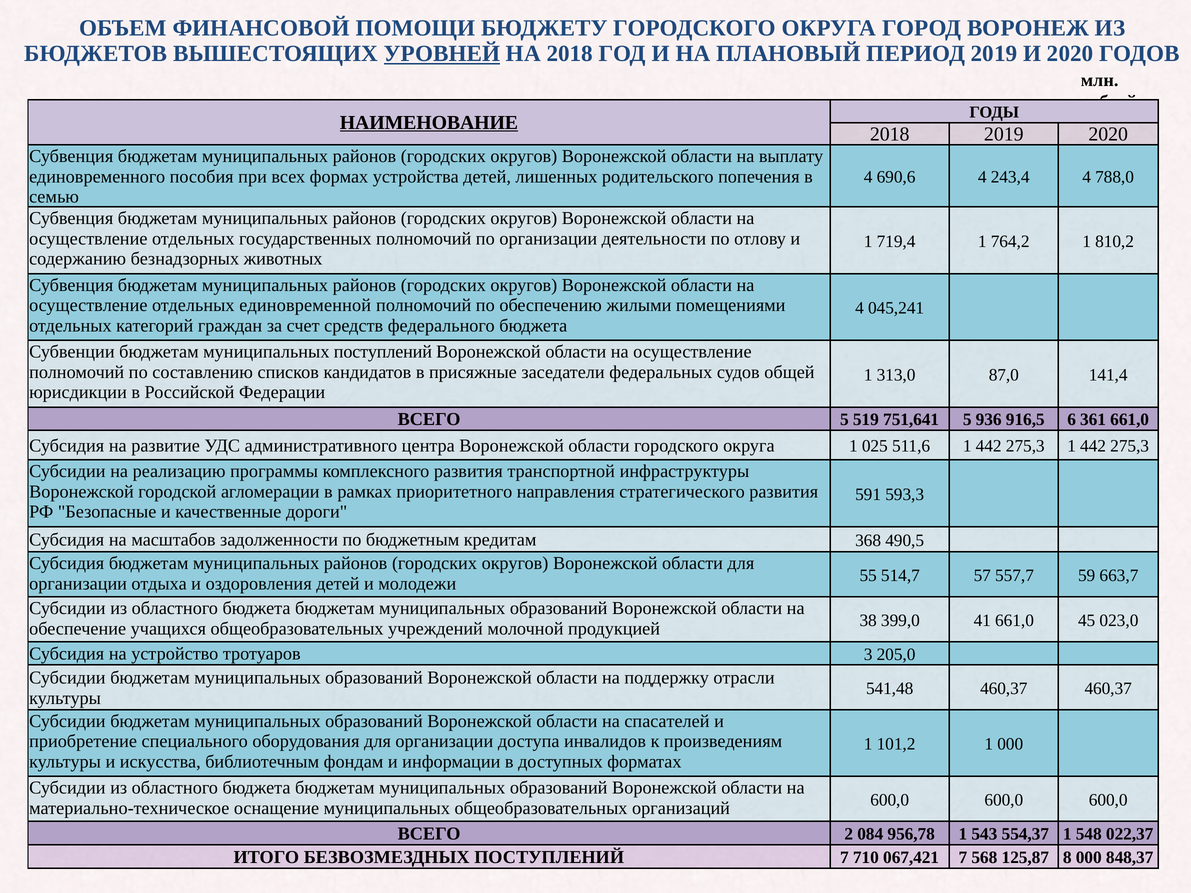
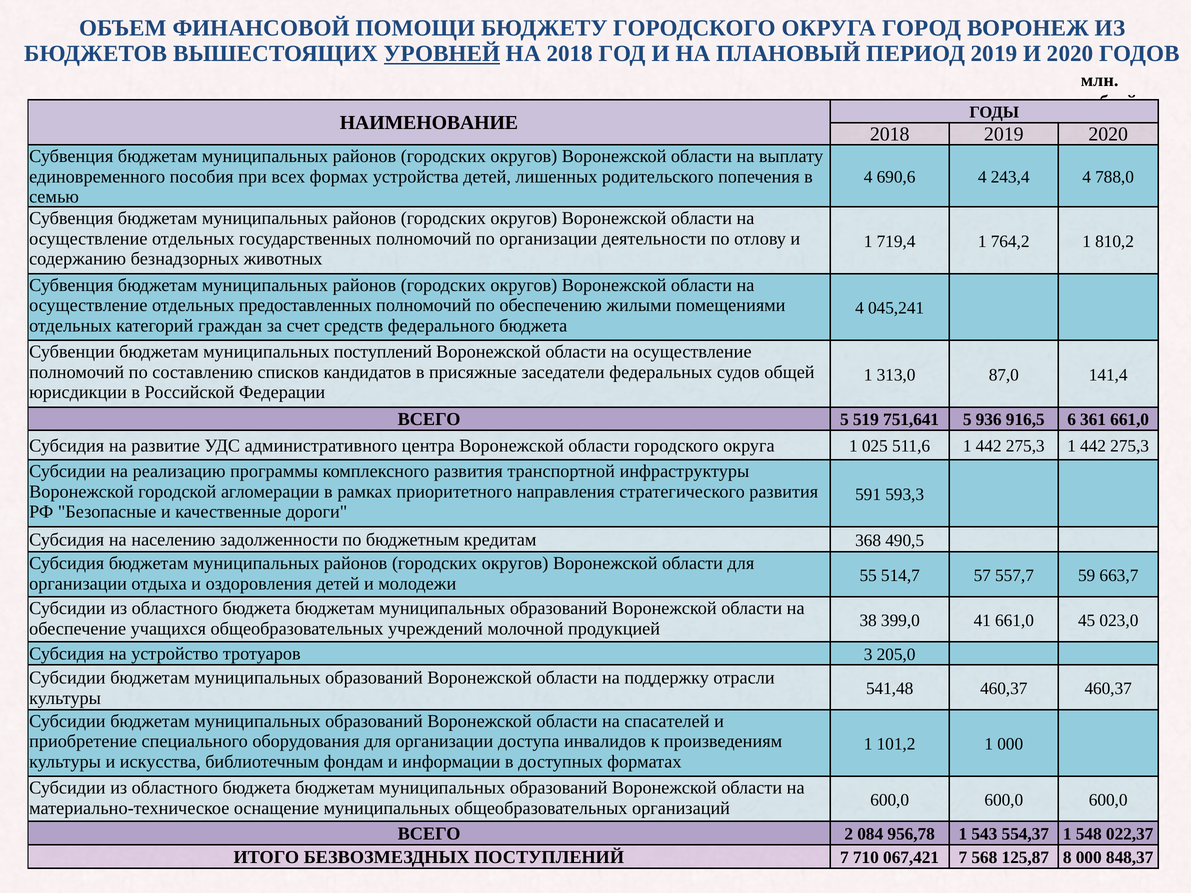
НАИМЕНОВАНИЕ underline: present -> none
единовременной: единовременной -> предоставленных
масштабов: масштабов -> населению
